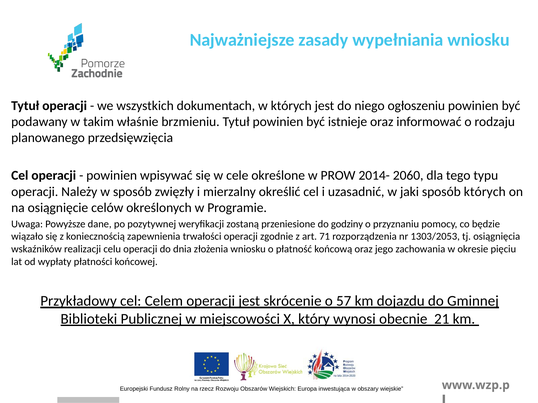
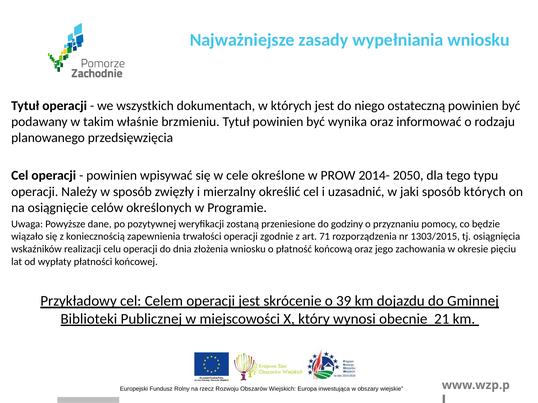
ogłoszeniu: ogłoszeniu -> ostateczną
istnieje: istnieje -> wynika
2060: 2060 -> 2050
1303/2053: 1303/2053 -> 1303/2015
57: 57 -> 39
